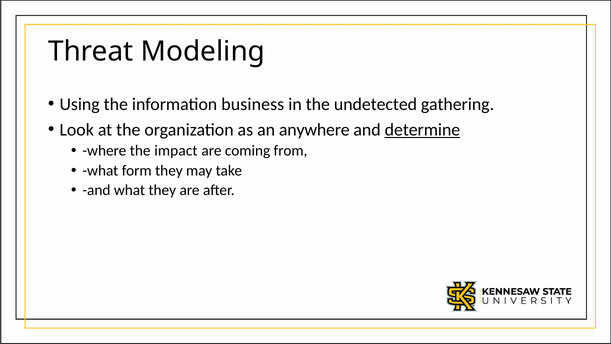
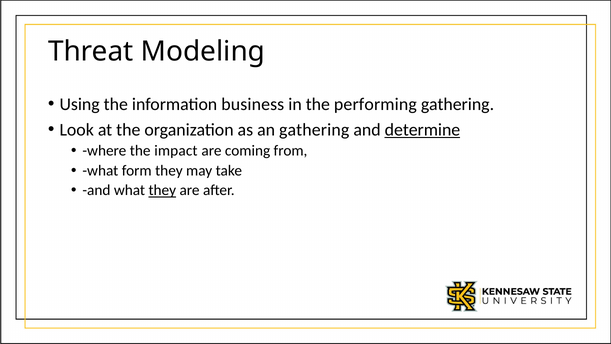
undetected: undetected -> performing
an anywhere: anywhere -> gathering
they at (162, 190) underline: none -> present
